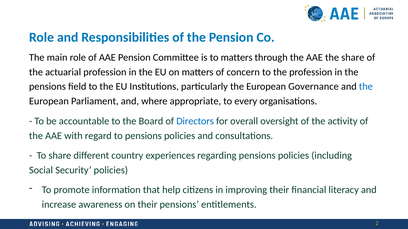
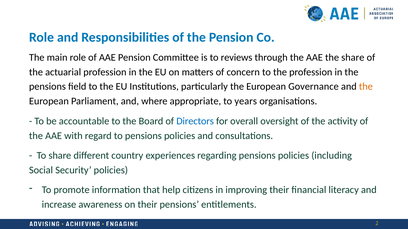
to matters: matters -> reviews
the at (366, 87) colour: blue -> orange
every: every -> years
